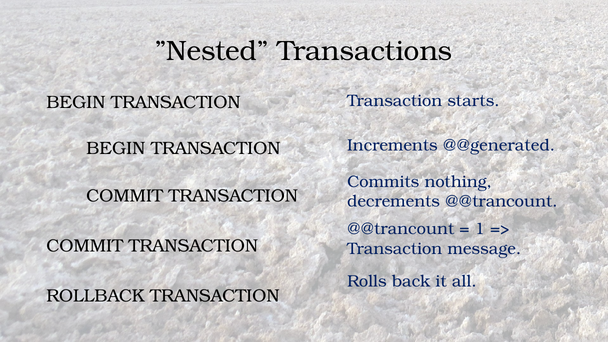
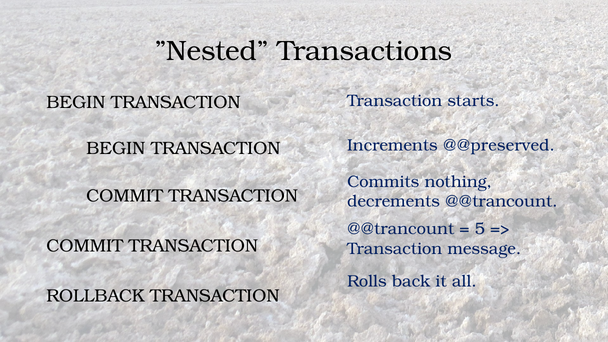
@@generated: @@generated -> @@preserved
1: 1 -> 5
